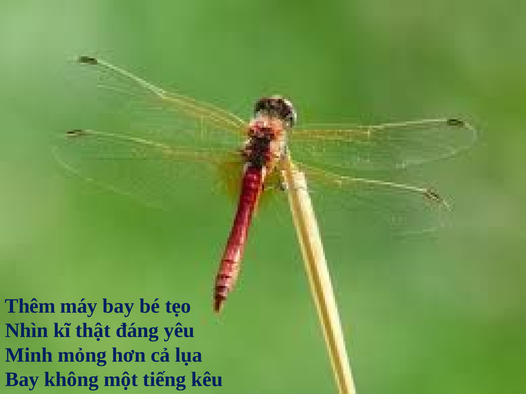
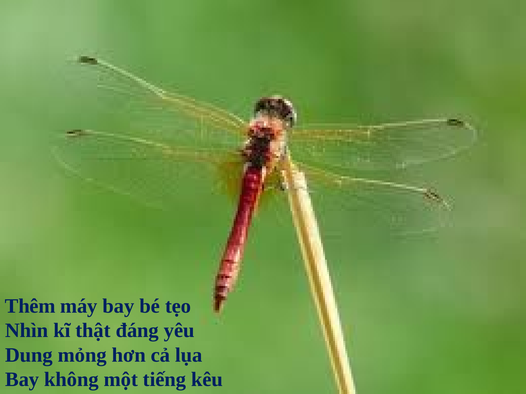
Minh: Minh -> Dung
